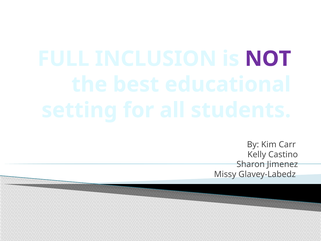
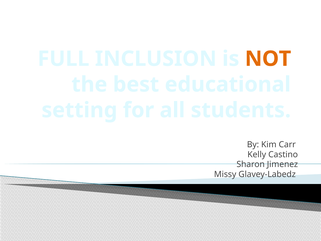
NOT colour: purple -> orange
